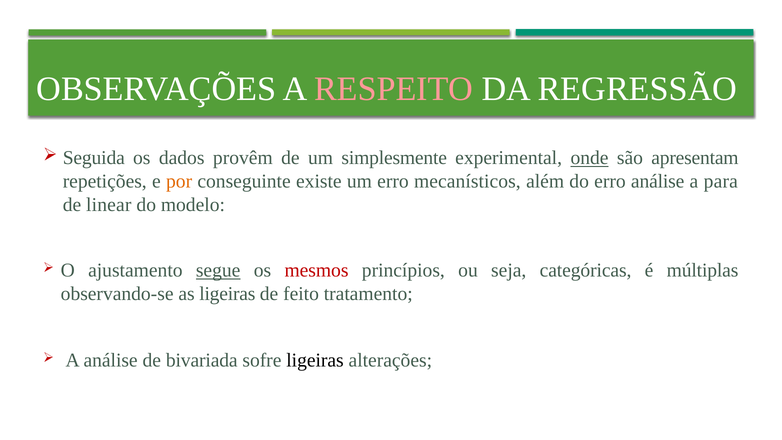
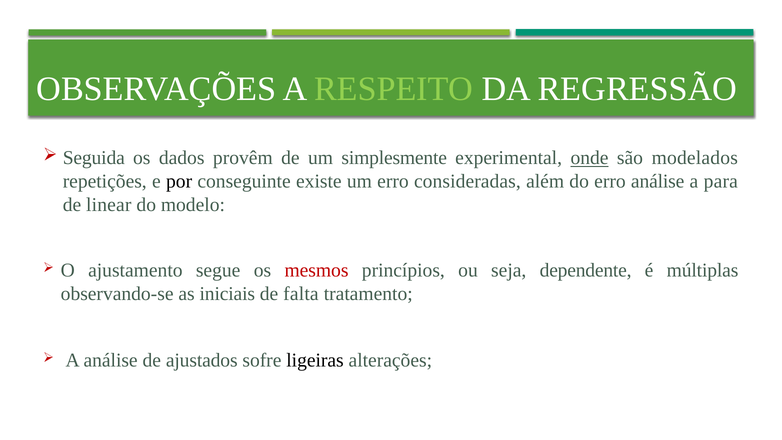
RESPEITO colour: pink -> light green
apresentam: apresentam -> modelados
por colour: orange -> black
mecanísticos: mecanísticos -> consideradas
segue underline: present -> none
categóricas: categóricas -> dependente
as ligeiras: ligeiras -> iniciais
feito: feito -> falta
bivariada: bivariada -> ajustados
